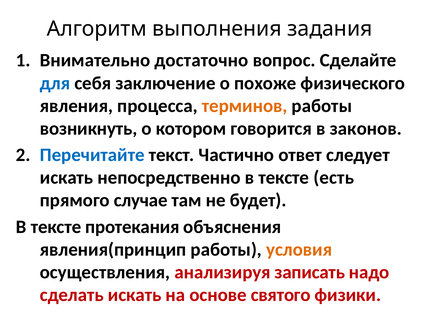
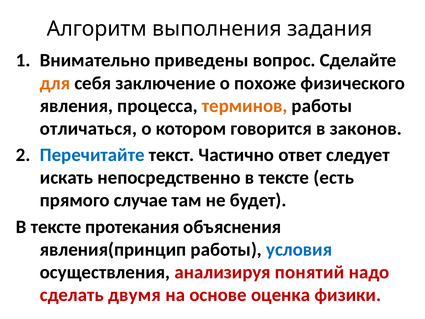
достаточно: достаточно -> приведены
для colour: blue -> orange
возникнуть: возникнуть -> отличаться
условия colour: orange -> blue
записать: записать -> понятий
сделать искать: искать -> двумя
святого: святого -> оценка
